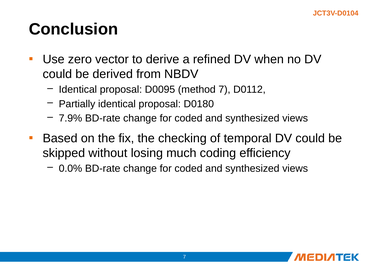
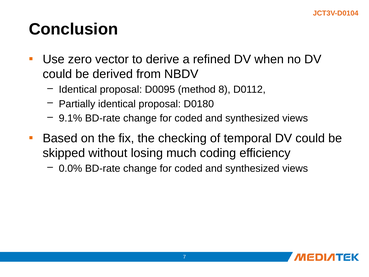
method 7: 7 -> 8
7.9%: 7.9% -> 9.1%
